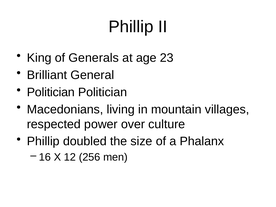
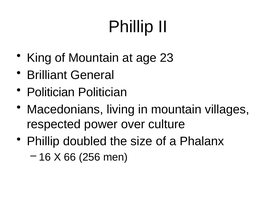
of Generals: Generals -> Mountain
12: 12 -> 66
